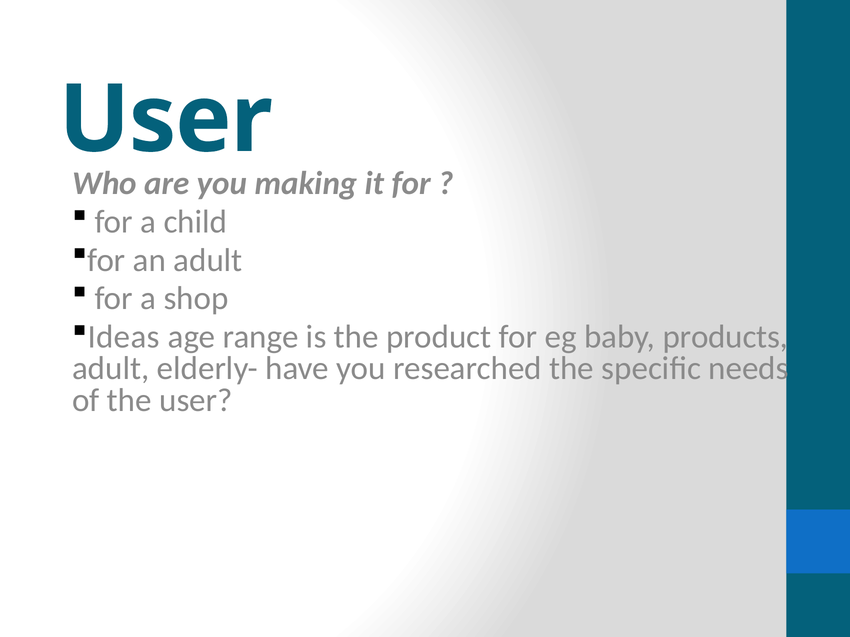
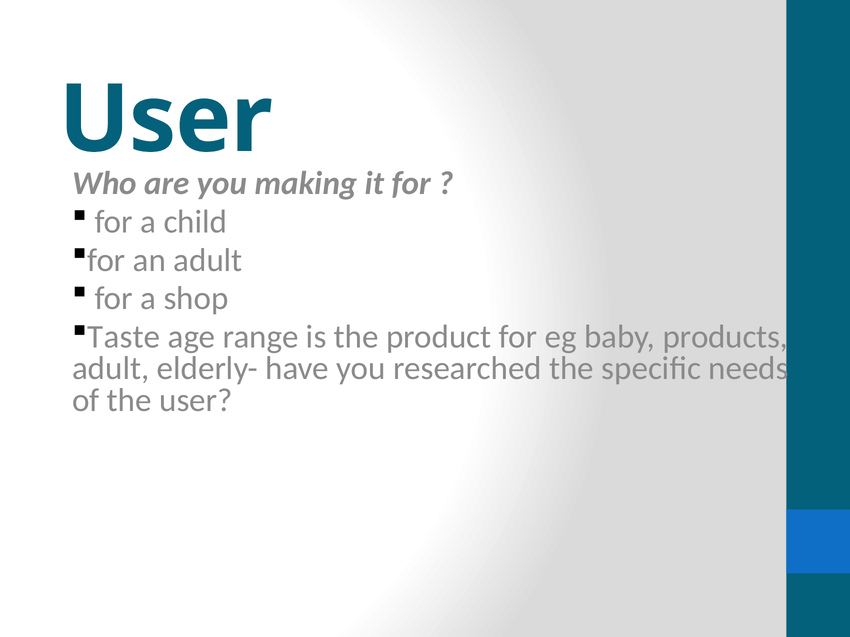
Ideas: Ideas -> Taste
